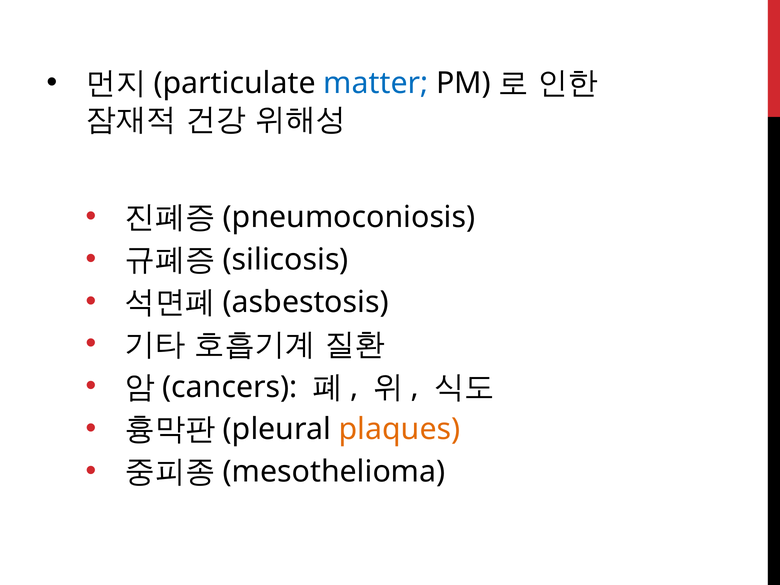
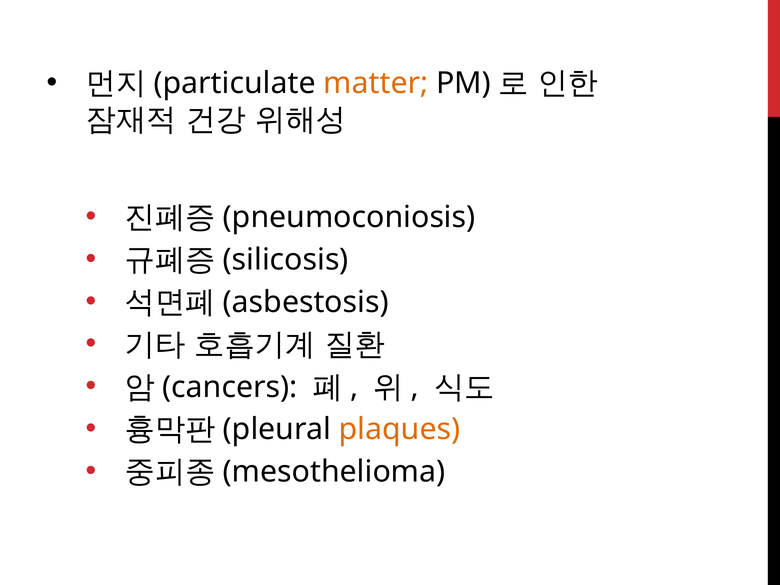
matter colour: blue -> orange
